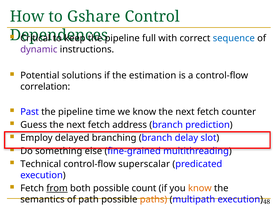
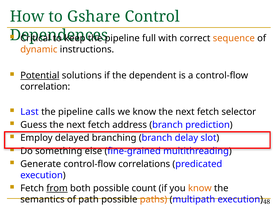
sequence colour: blue -> orange
dynamic colour: purple -> orange
Potential underline: none -> present
estimation: estimation -> dependent
Past: Past -> Last
time: time -> calls
counter: counter -> selector
Technical: Technical -> Generate
superscalar: superscalar -> correlations
